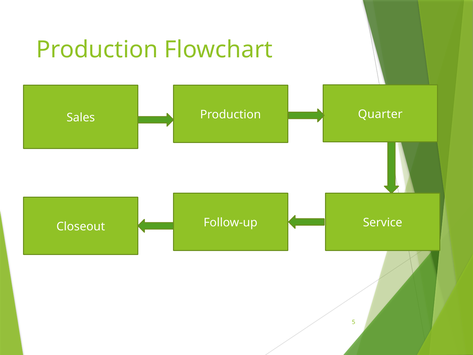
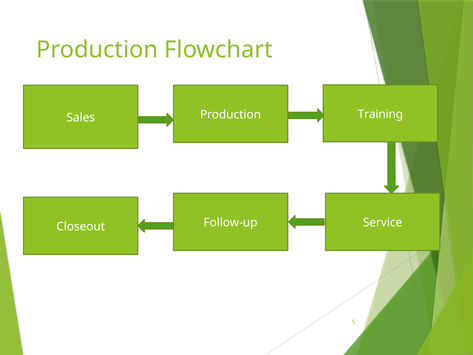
Quarter: Quarter -> Training
